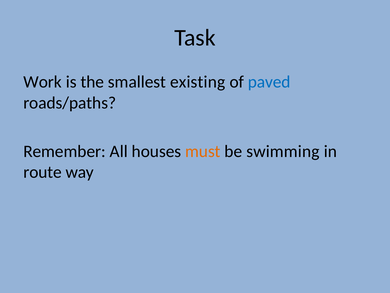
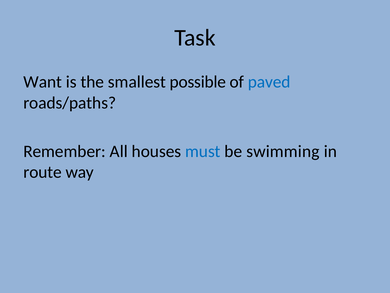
Work: Work -> Want
existing: existing -> possible
must colour: orange -> blue
